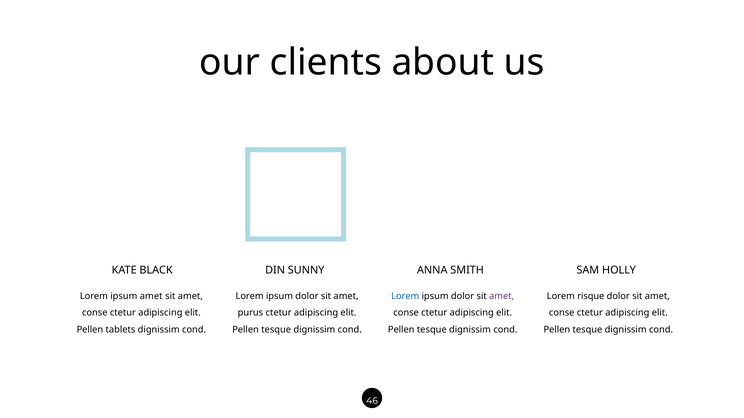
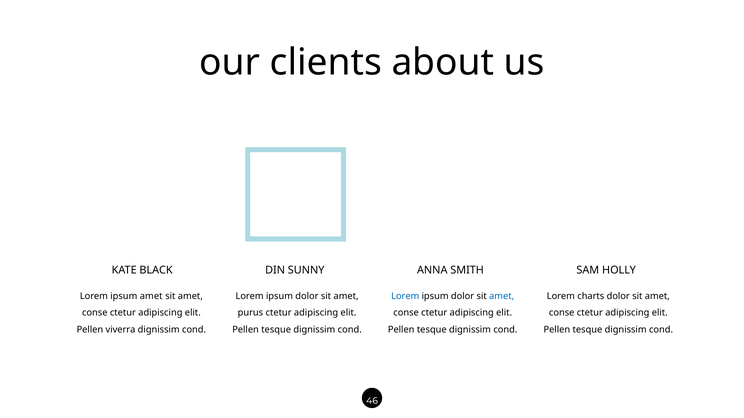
amet at (502, 296) colour: purple -> blue
risque: risque -> charts
tablets: tablets -> viverra
